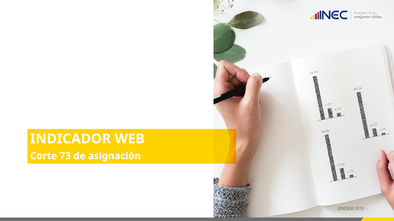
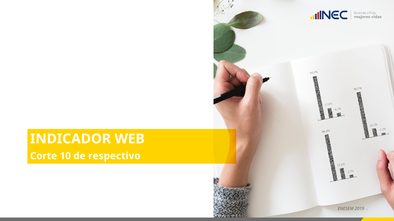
73: 73 -> 10
asignación: asignación -> respectivo
